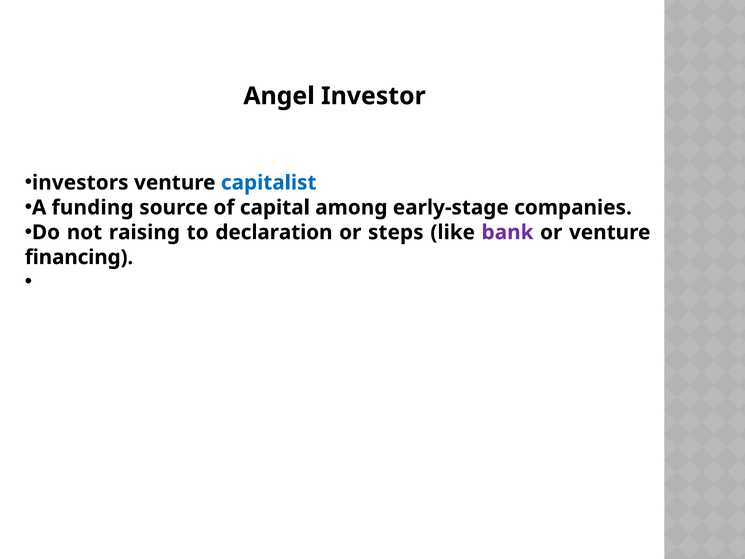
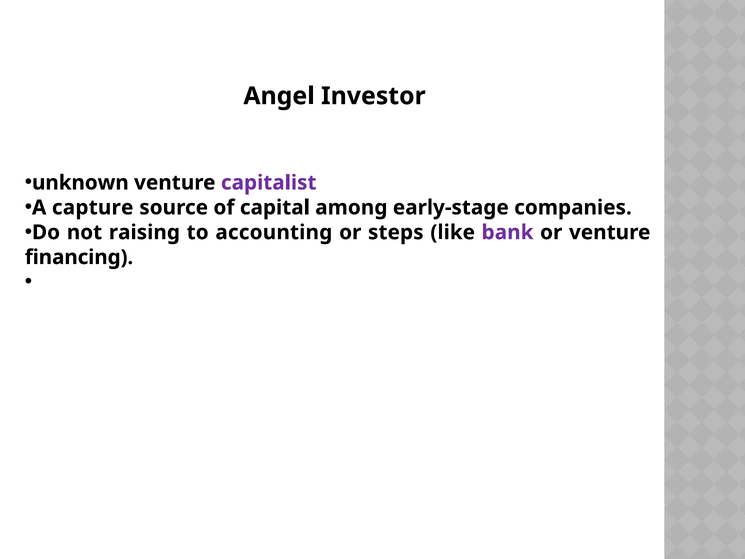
investors: investors -> unknown
capitalist colour: blue -> purple
funding: funding -> capture
declaration: declaration -> accounting
